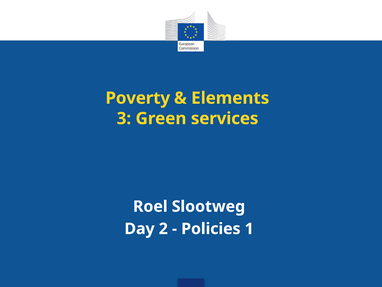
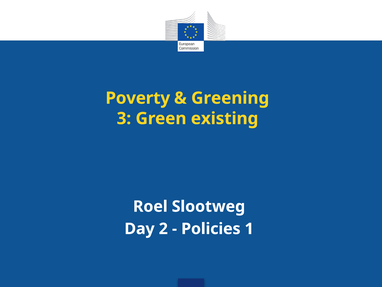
Elements: Elements -> Greening
services: services -> existing
